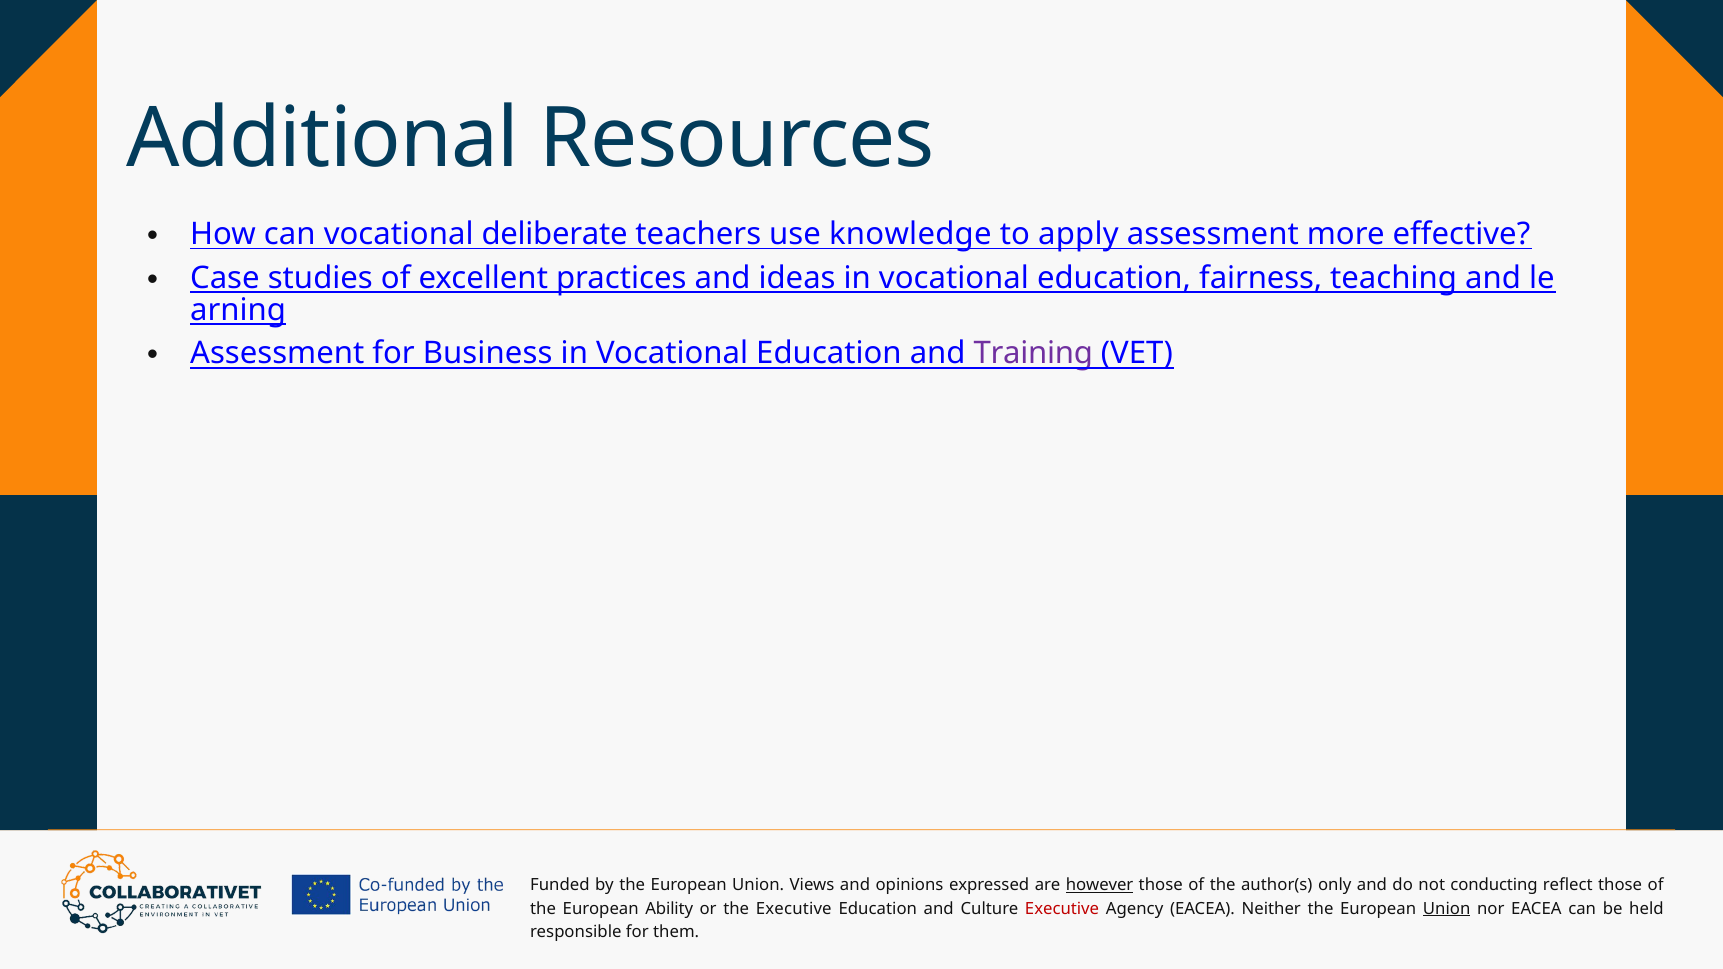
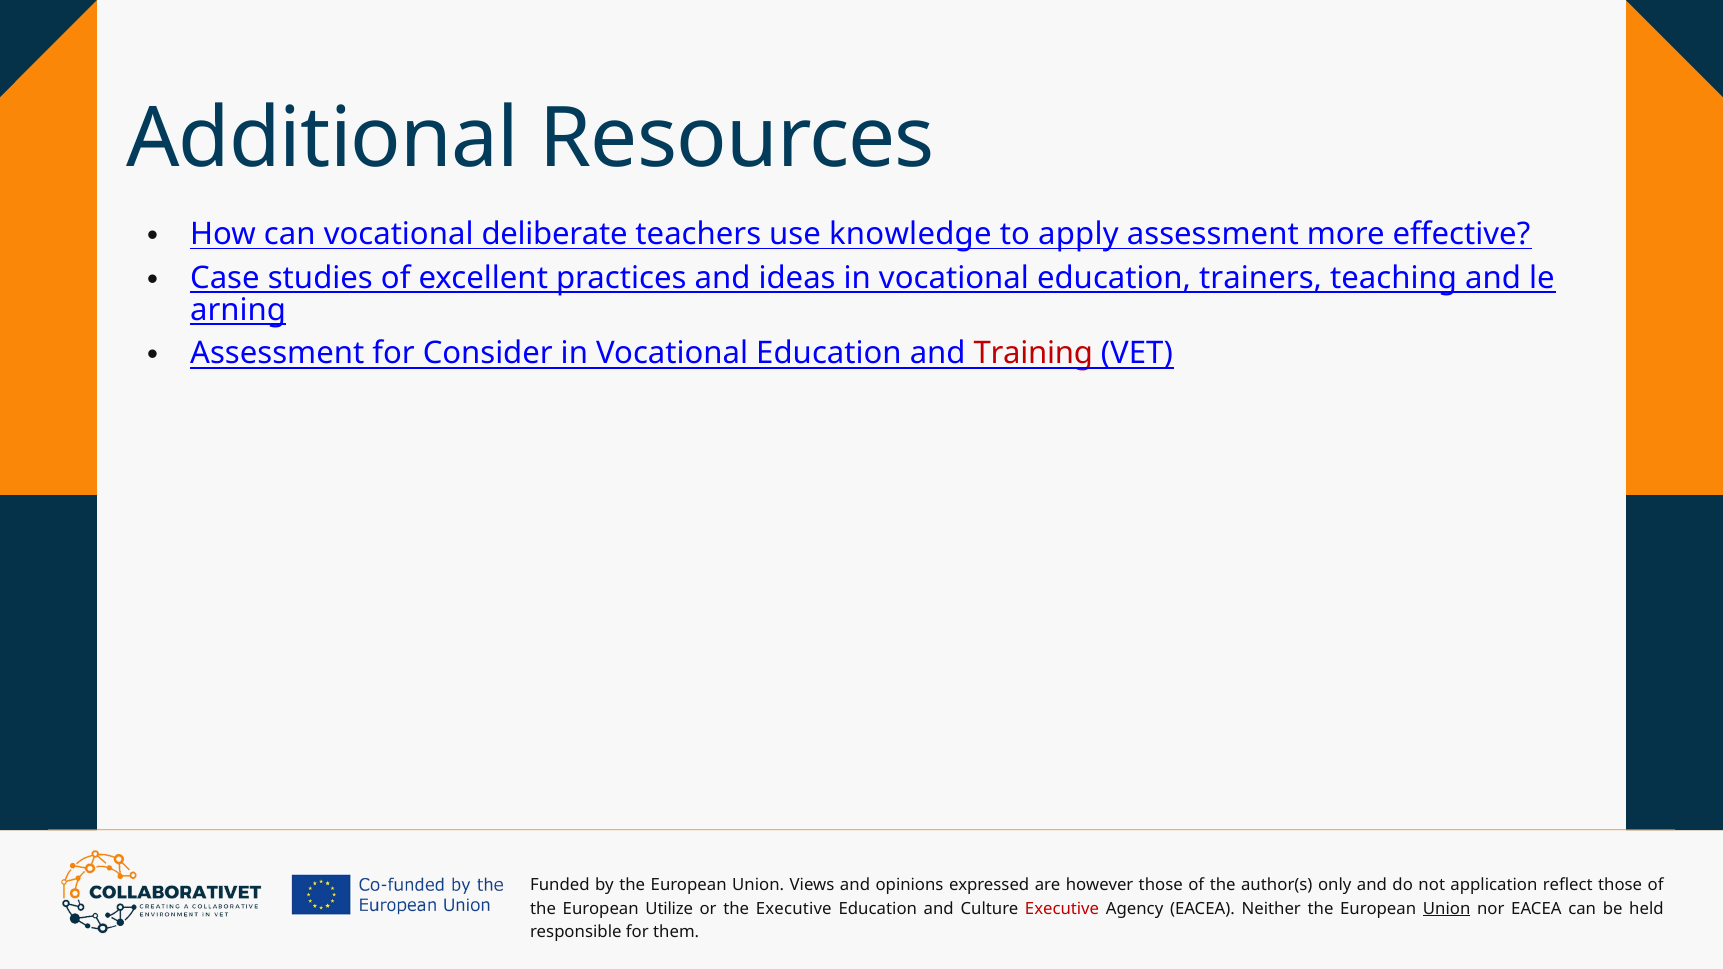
fairness: fairness -> trainers
Business: Business -> Consider
Training colour: purple -> red
however underline: present -> none
conducting: conducting -> application
Ability: Ability -> Utilize
